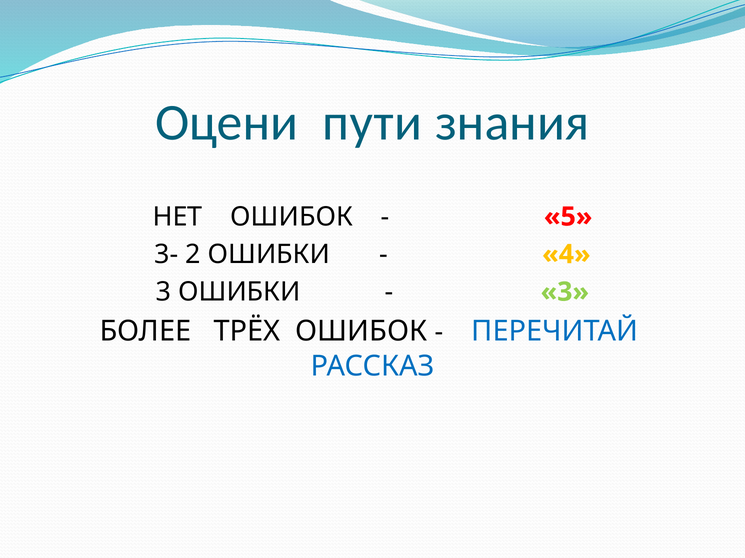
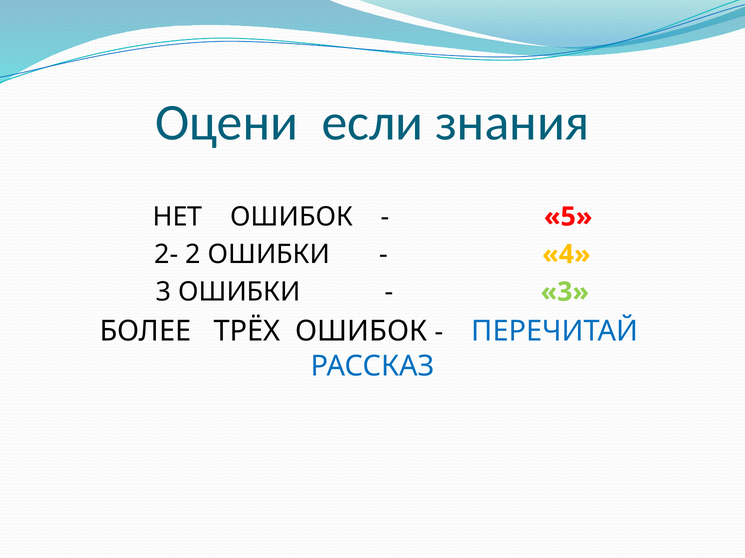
пути: пути -> если
3-: 3- -> 2-
